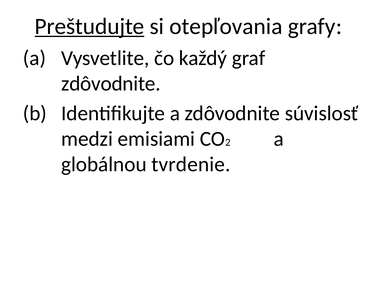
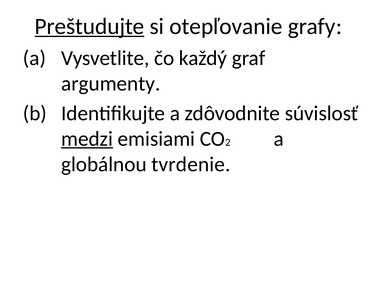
otepľovania: otepľovania -> otepľovanie
zdôvodnite at (111, 83): zdôvodnite -> argumenty
medzi underline: none -> present
